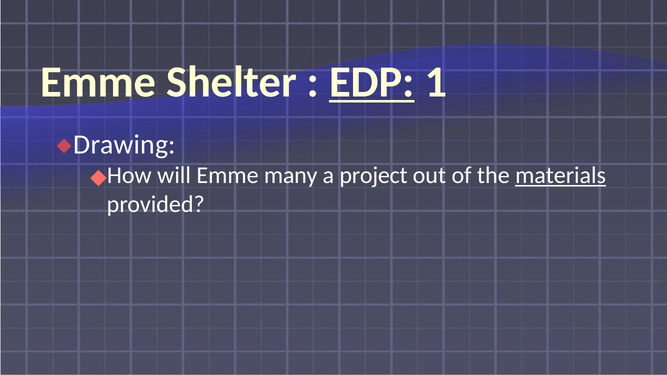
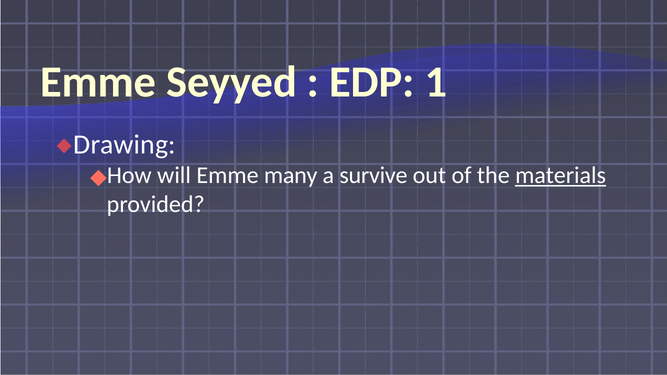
Shelter: Shelter -> Seyyed
EDP underline: present -> none
project: project -> survive
